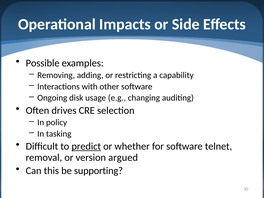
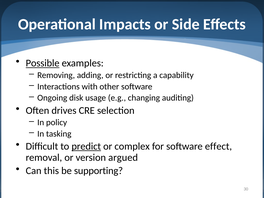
Possible underline: none -> present
whether: whether -> complex
telnet: telnet -> effect
